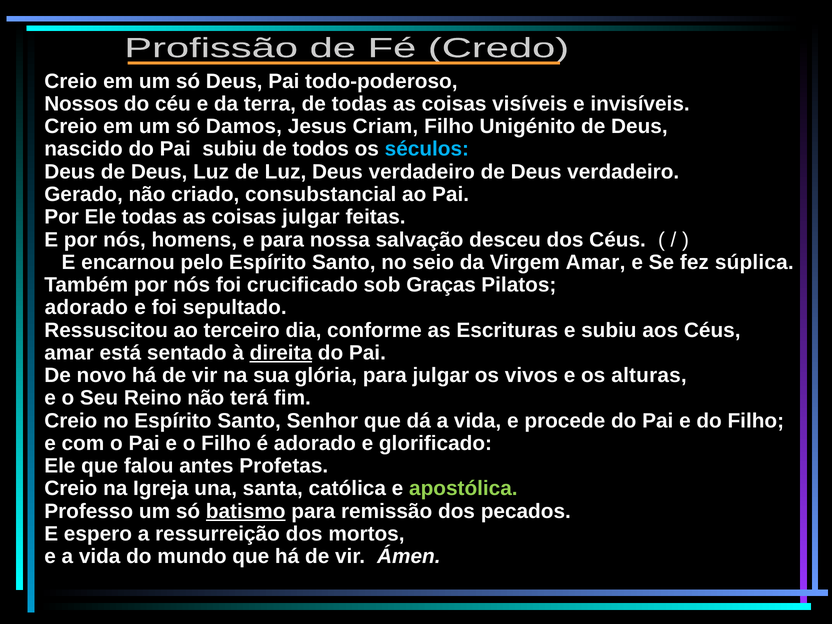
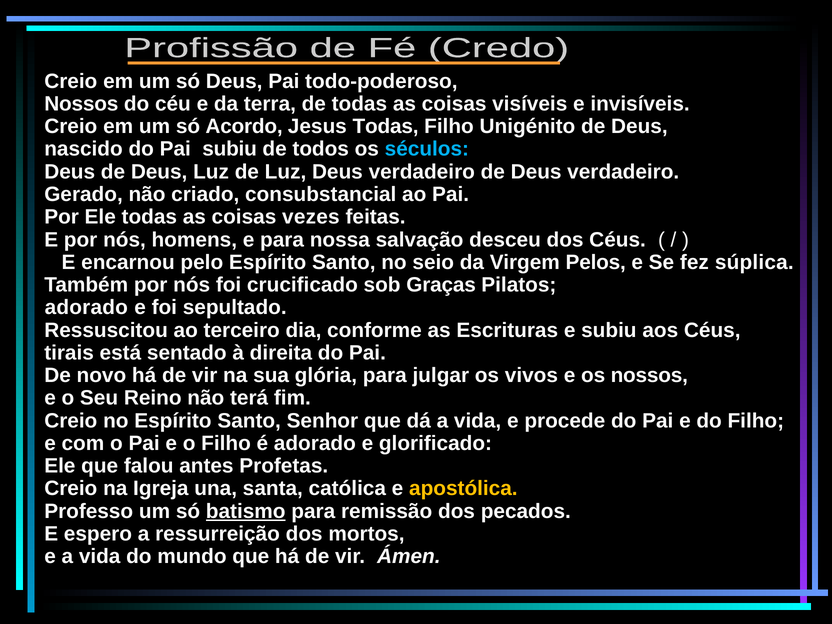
Damos: Damos -> Acordo
Jesus Criam: Criam -> Todas
coisas julgar: julgar -> vezes
Virgem Amar: Amar -> Pelos
amar at (69, 353): amar -> tirais
direita underline: present -> none
os alturas: alturas -> nossos
apostólica colour: light green -> yellow
